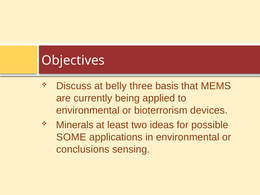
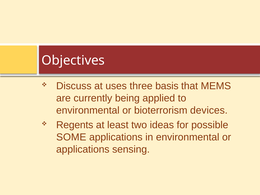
belly: belly -> uses
Minerals: Minerals -> Regents
conclusions at (83, 149): conclusions -> applications
